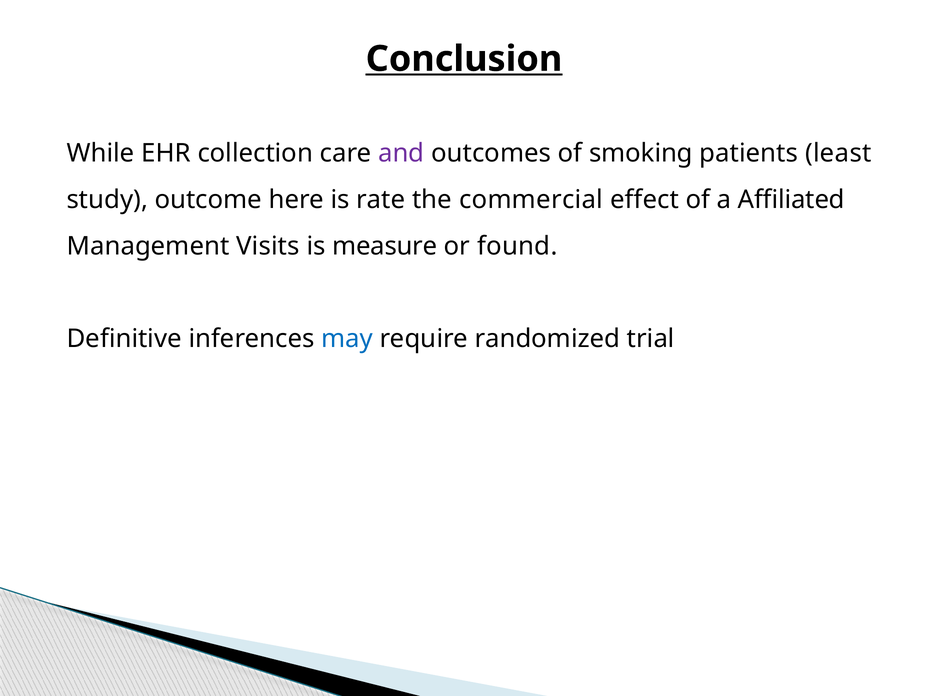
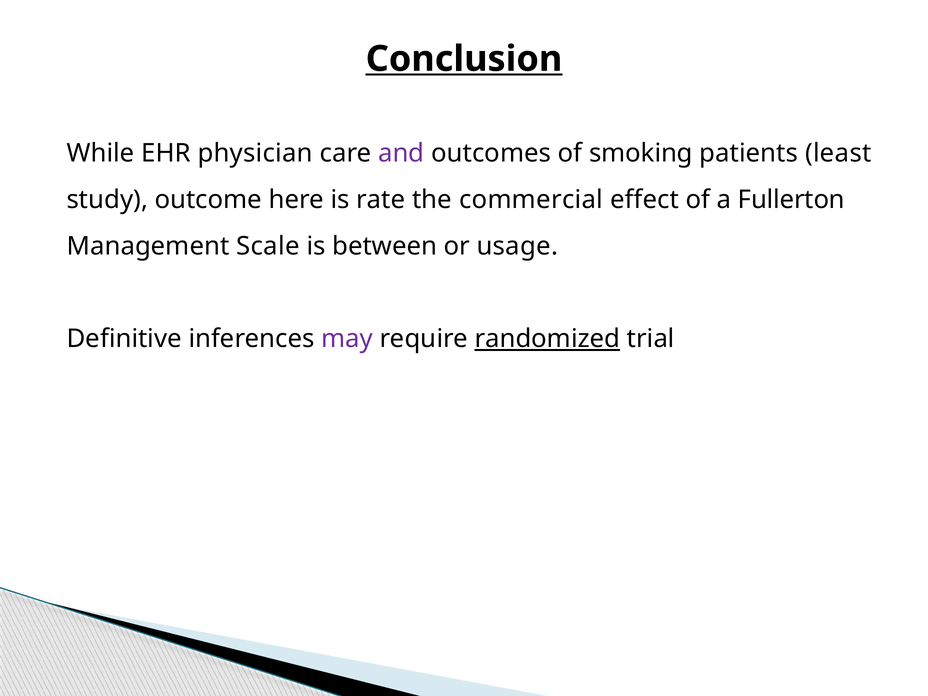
collection: collection -> physician
Affiliated: Affiliated -> Fullerton
Visits: Visits -> Scale
measure: measure -> between
found: found -> usage
may colour: blue -> purple
randomized underline: none -> present
